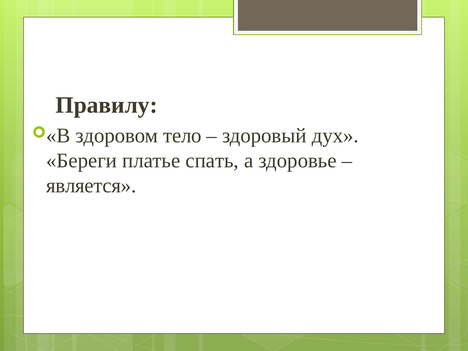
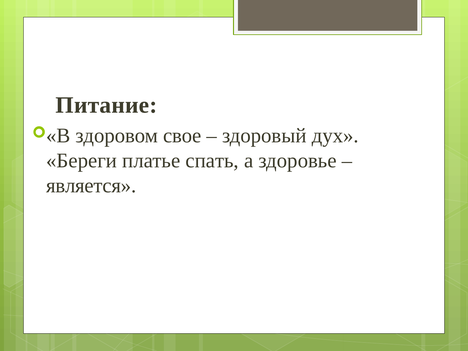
Правилу: Правилу -> Питание
тело: тело -> свое
